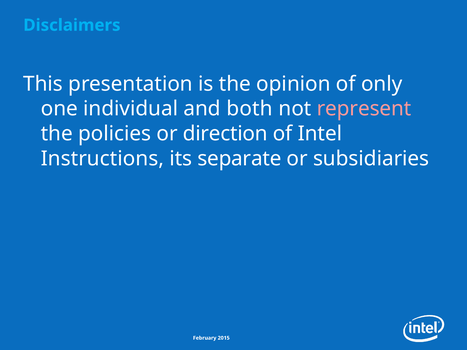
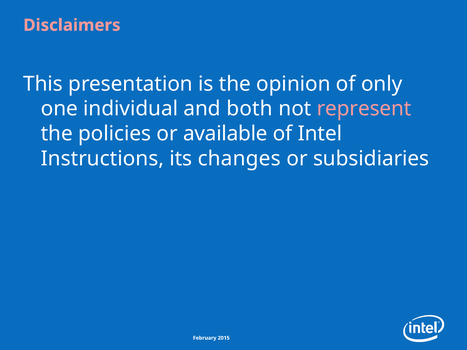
Disclaimers colour: light blue -> pink
direction: direction -> available
separate: separate -> changes
